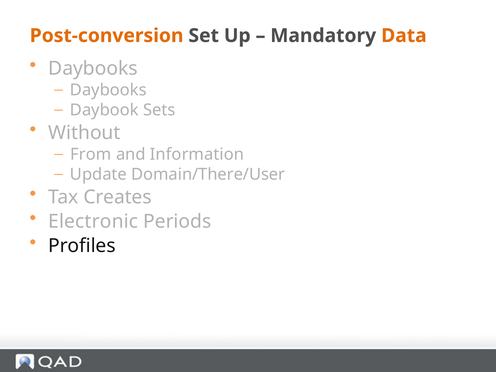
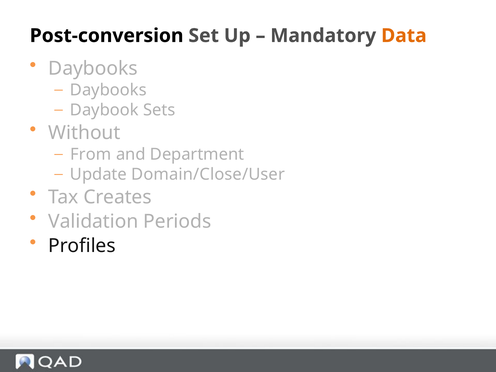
Post-conversion colour: orange -> black
Information: Information -> Department
Domain/There/User: Domain/There/User -> Domain/Close/User
Electronic: Electronic -> Validation
